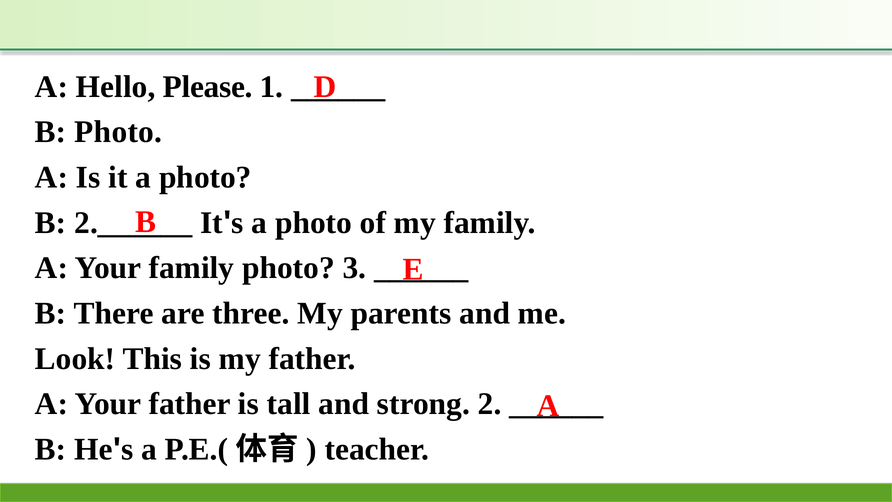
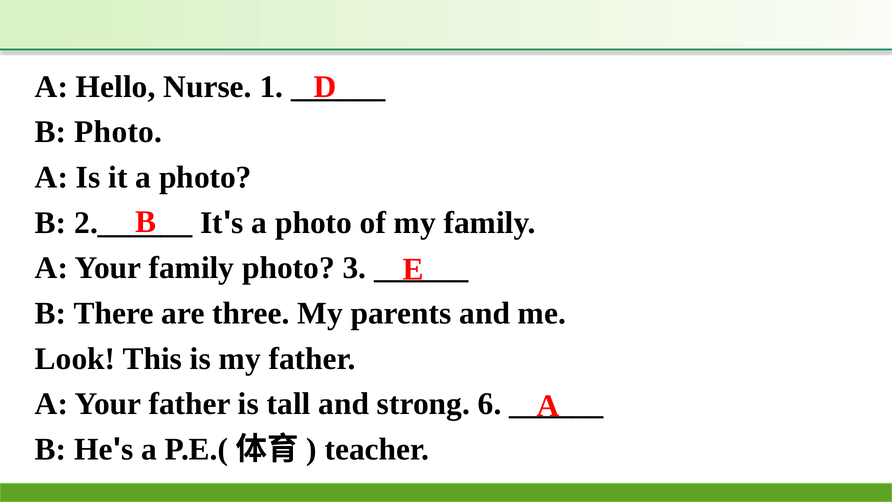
Please: Please -> Nurse
2: 2 -> 6
